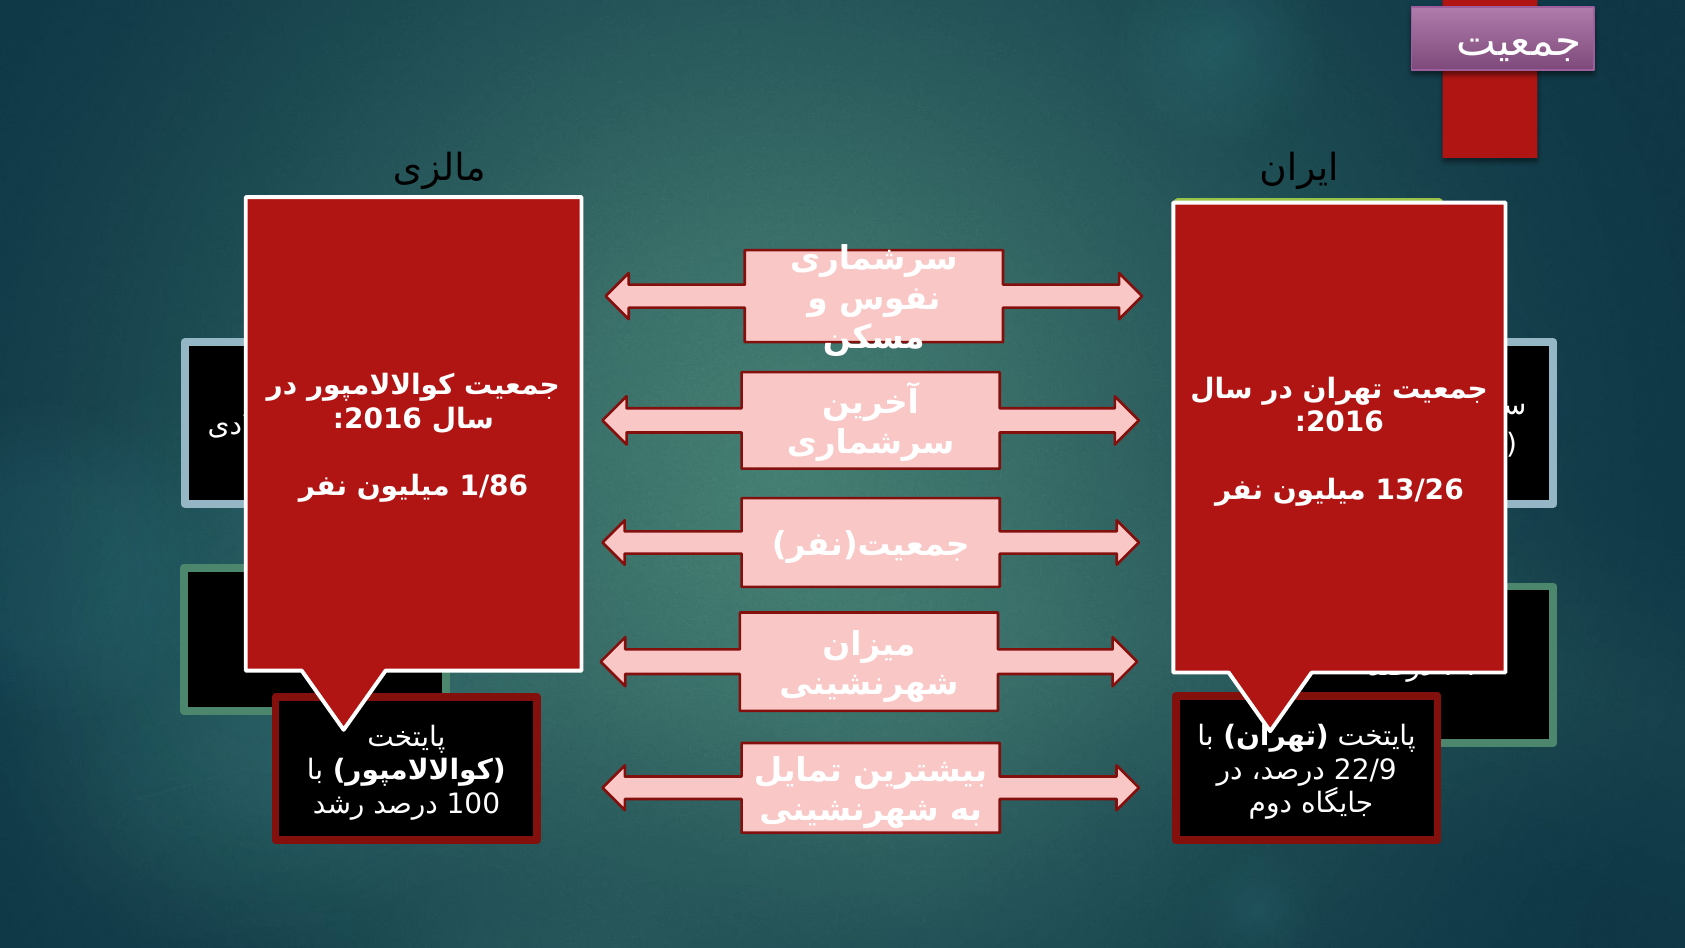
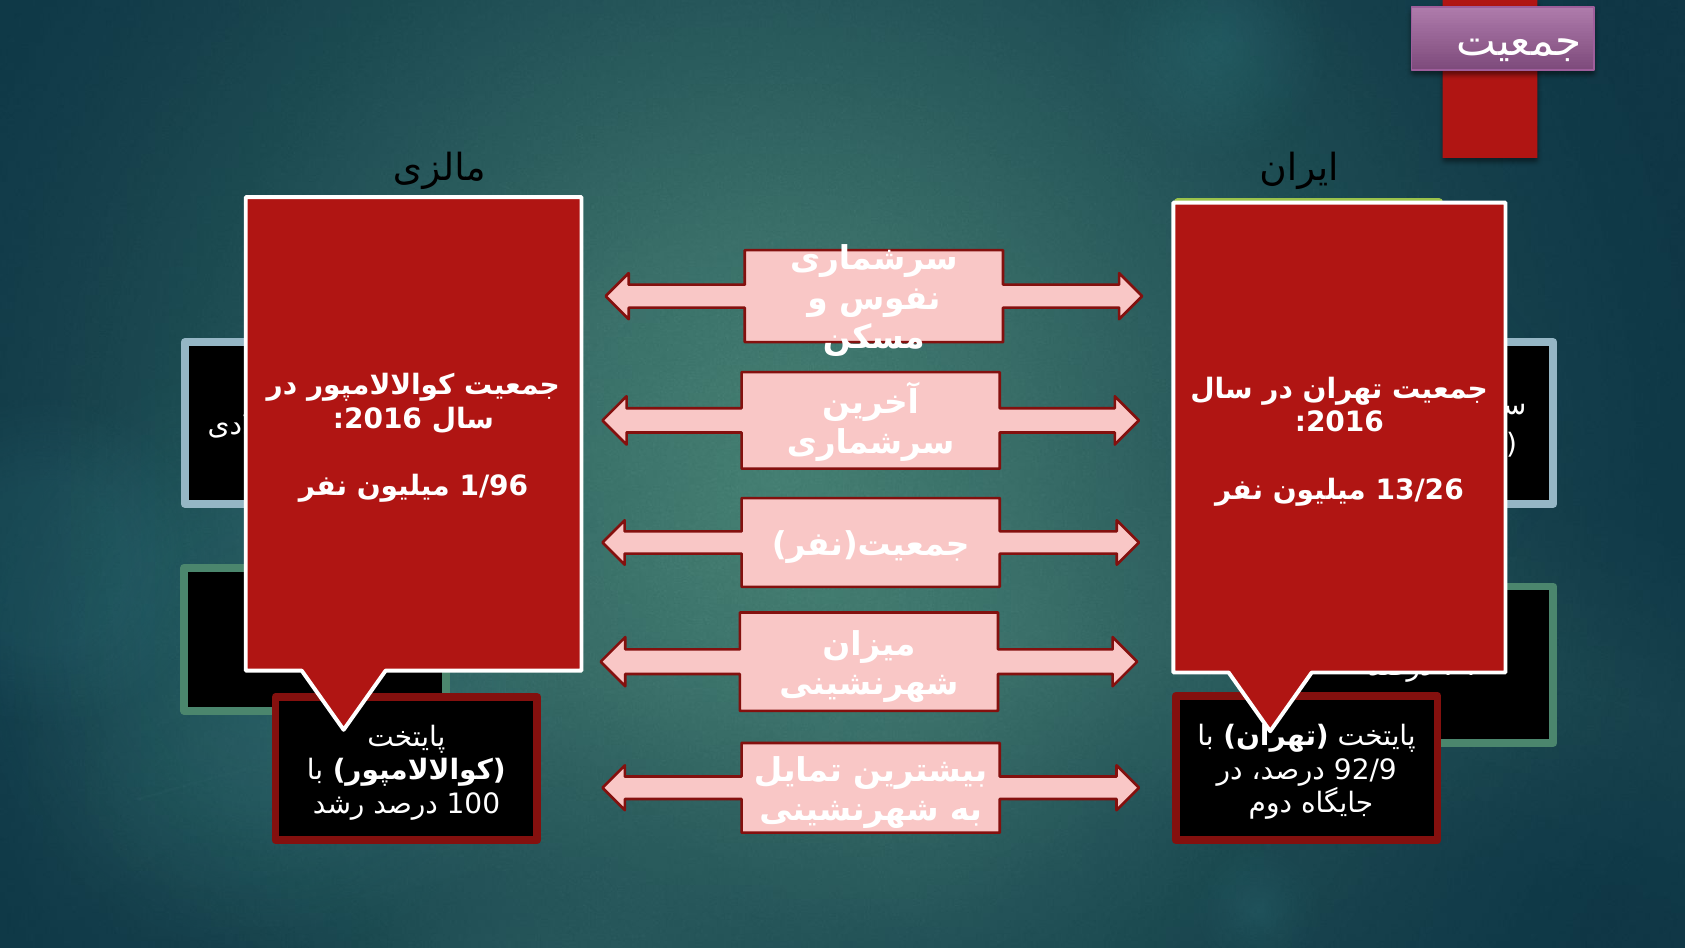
1/86: 1/86 -> 1/96
22/9: 22/9 -> 92/9
